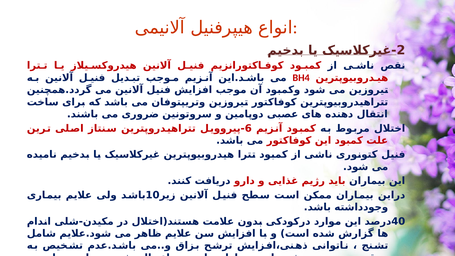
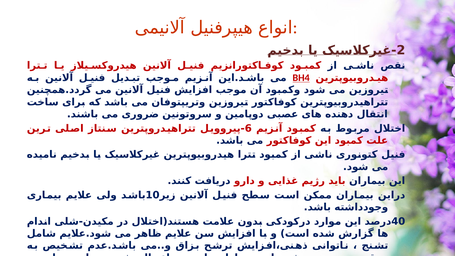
BH4 underline: none -> present
